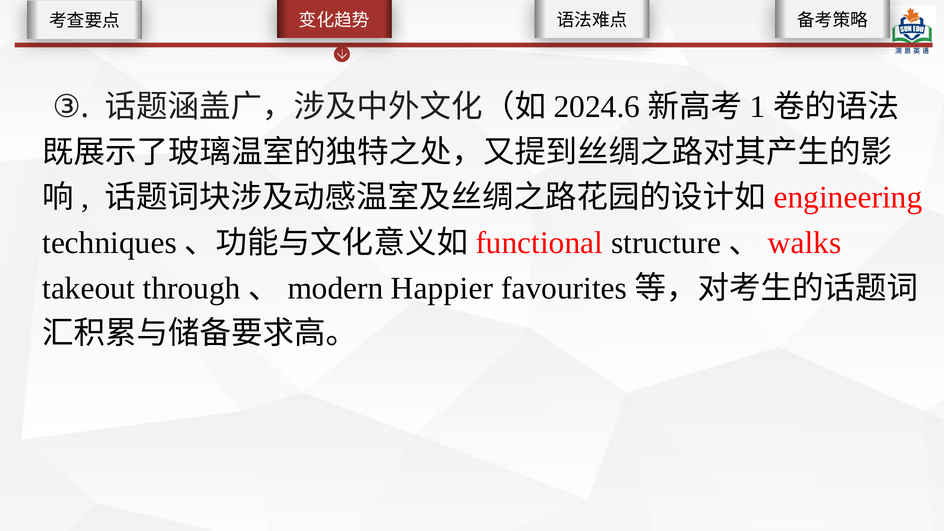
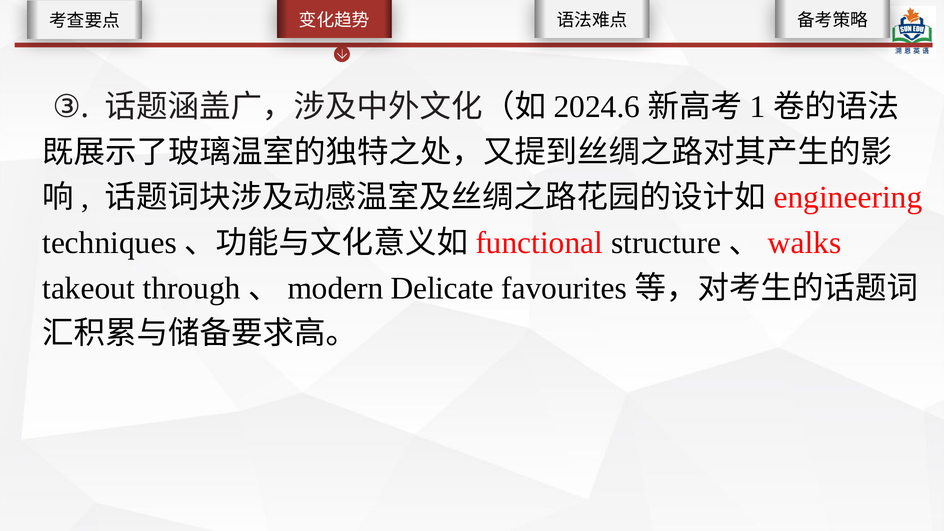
Happier: Happier -> Delicate
